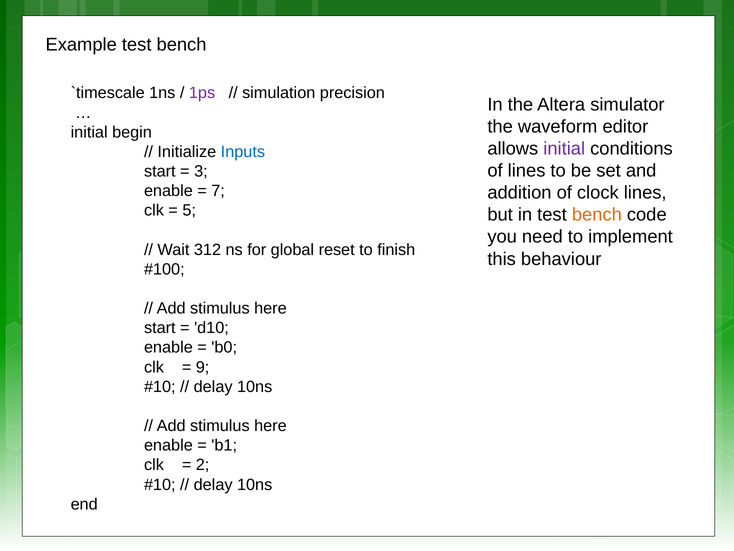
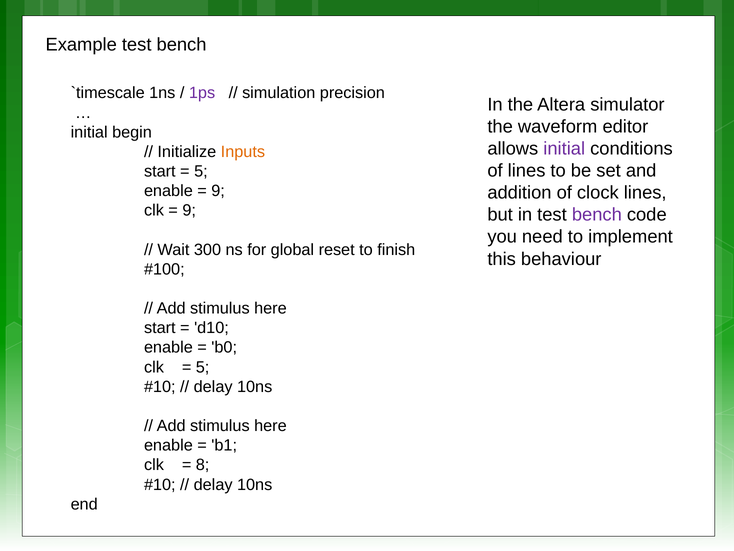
Inputs colour: blue -> orange
3 at (201, 171): 3 -> 5
7 at (218, 191): 7 -> 9
5 at (189, 210): 5 -> 9
bench at (597, 215) colour: orange -> purple
312: 312 -> 300
9 at (203, 367): 9 -> 5
2: 2 -> 8
